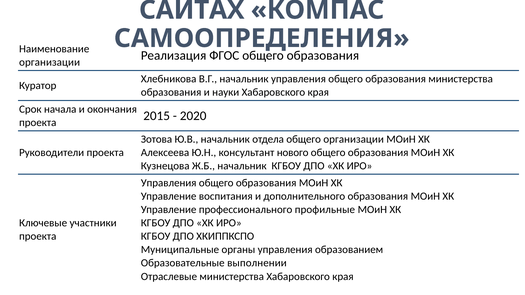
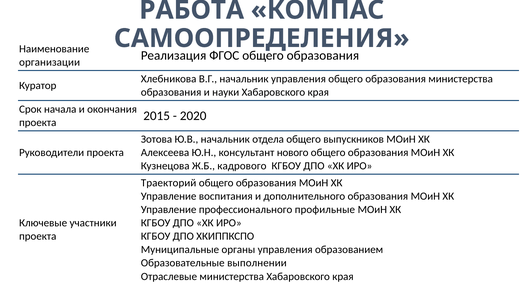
САЙТАХ: САЙТАХ -> РАБОТА
общего организации: организации -> выпускников
Ж.Б начальник: начальник -> кадрового
Управления at (169, 183): Управления -> Траекторий
